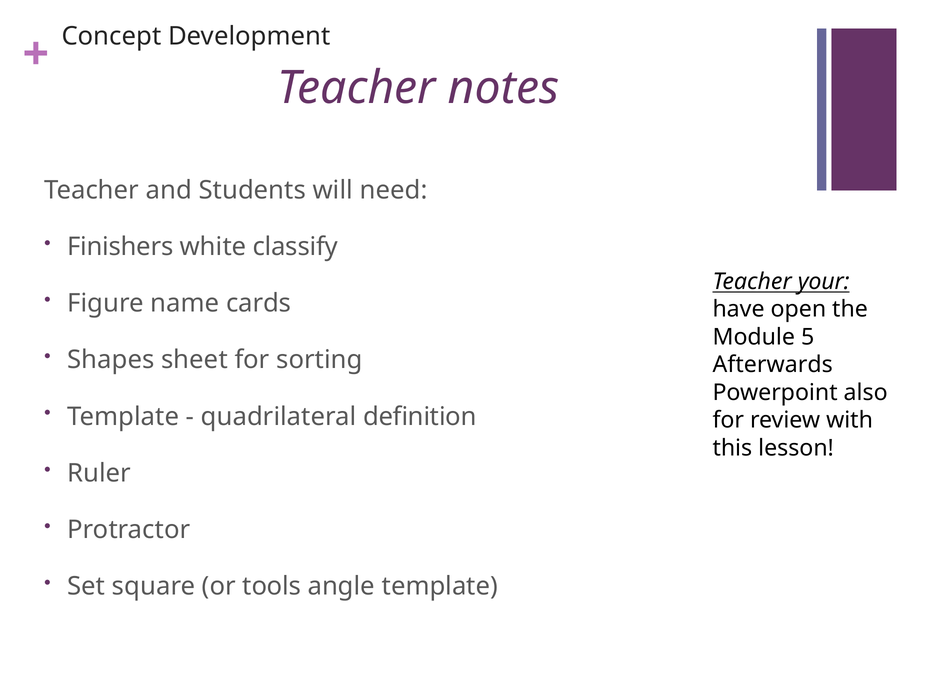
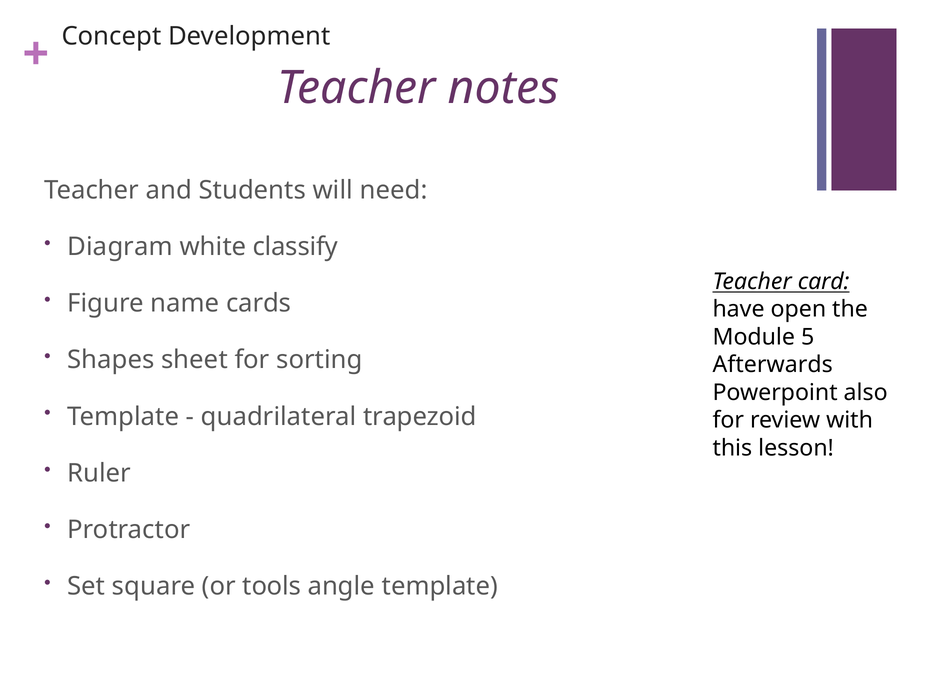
Finishers: Finishers -> Diagram
your: your -> card
definition: definition -> trapezoid
